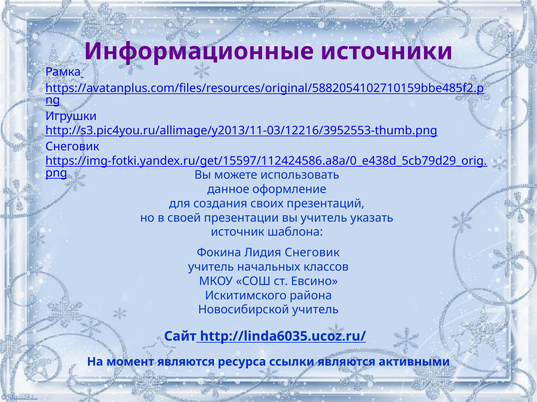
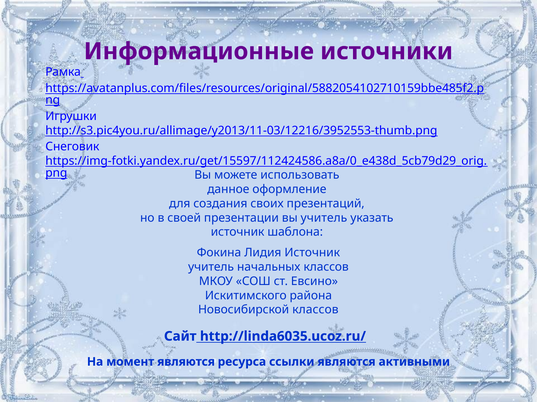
Лидия Снеговик: Снеговик -> Источник
Новосибирской учитель: учитель -> классов
